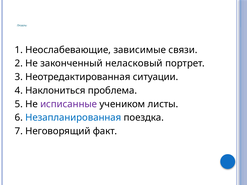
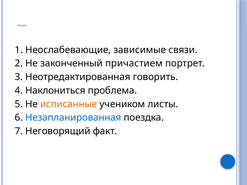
неласковый: неласковый -> причастием
ситуации: ситуации -> говорить
исписанные colour: purple -> orange
